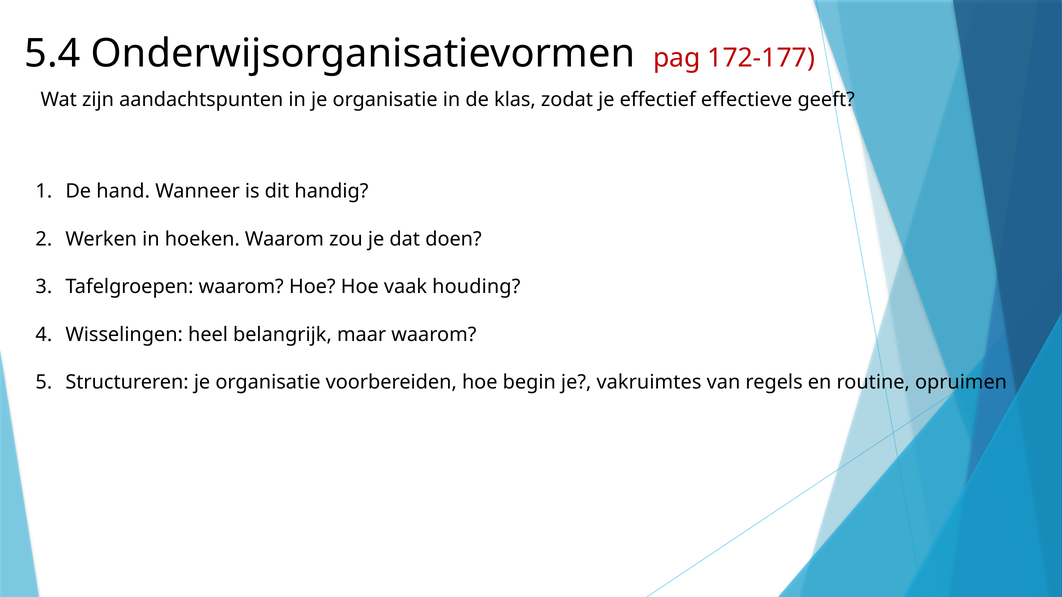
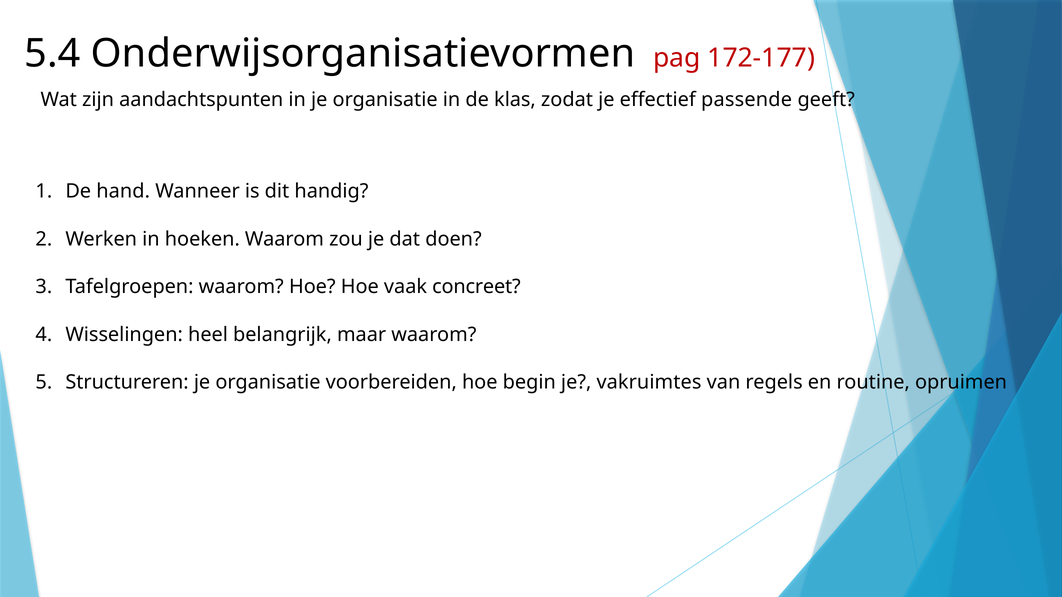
effectieve: effectieve -> passende
houding: houding -> concreet
